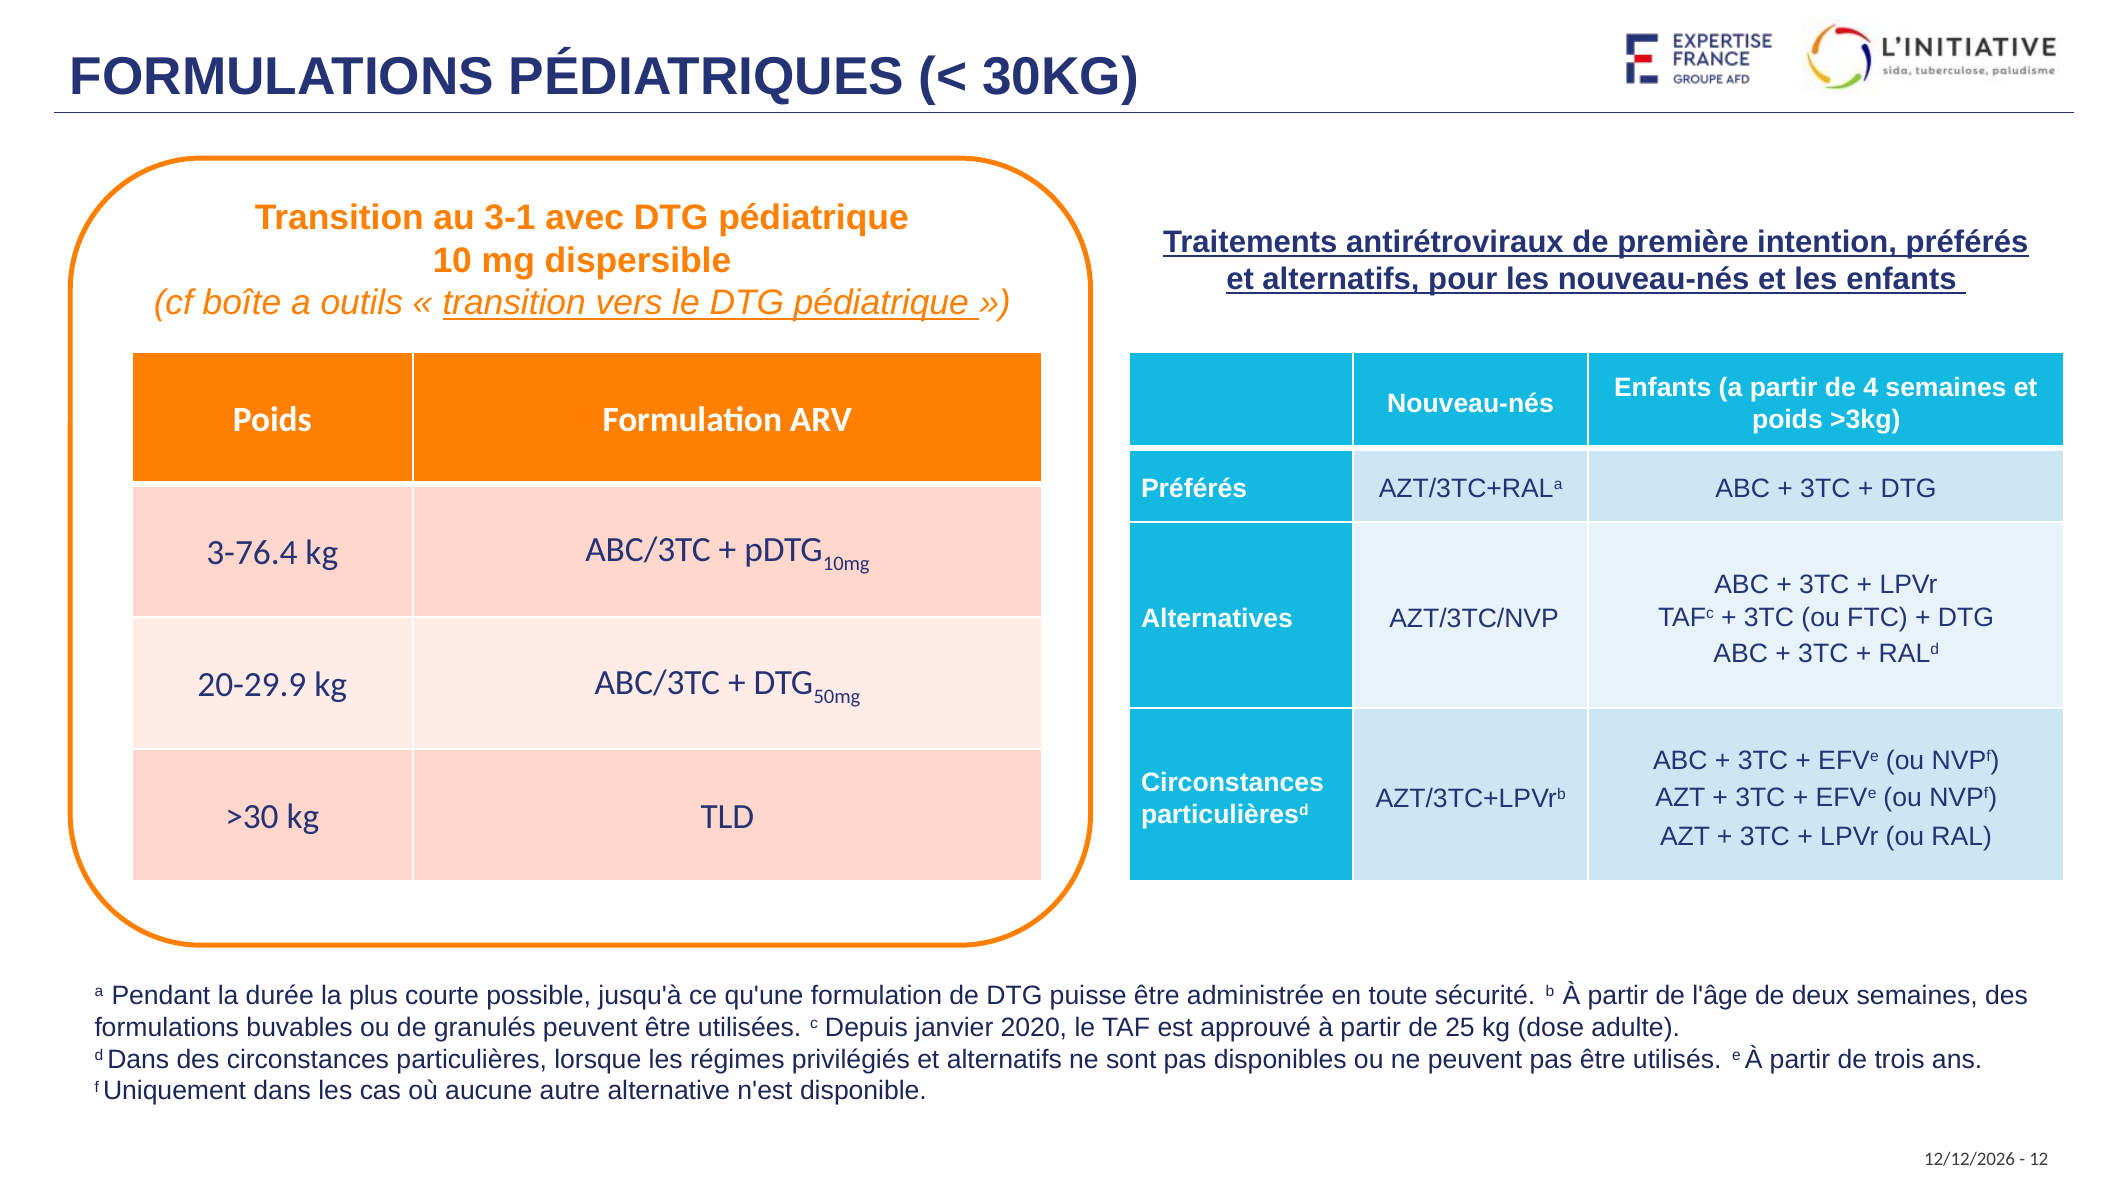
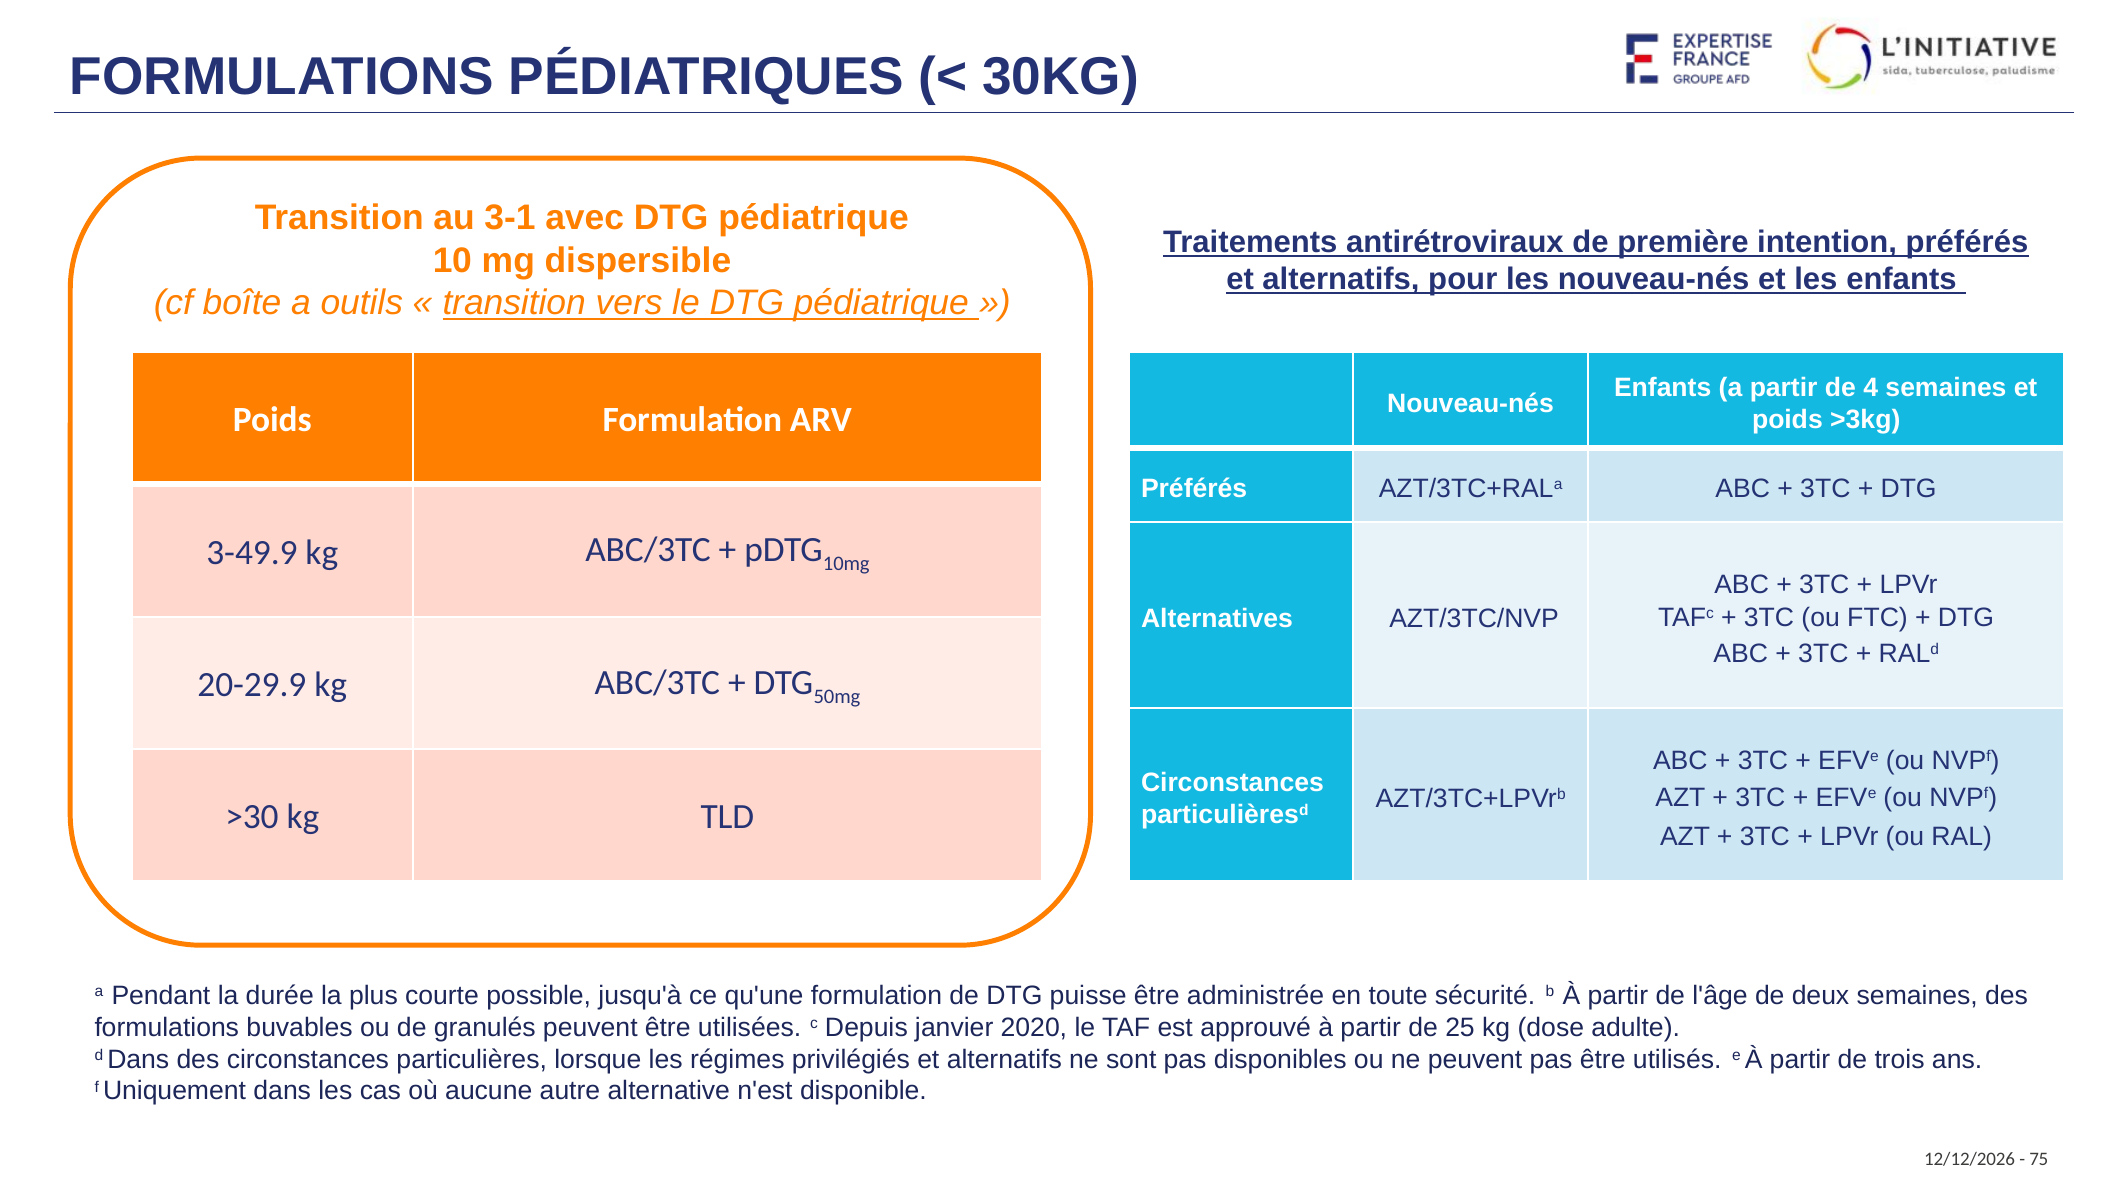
3-76.4: 3-76.4 -> 3-49.9
12: 12 -> 75
